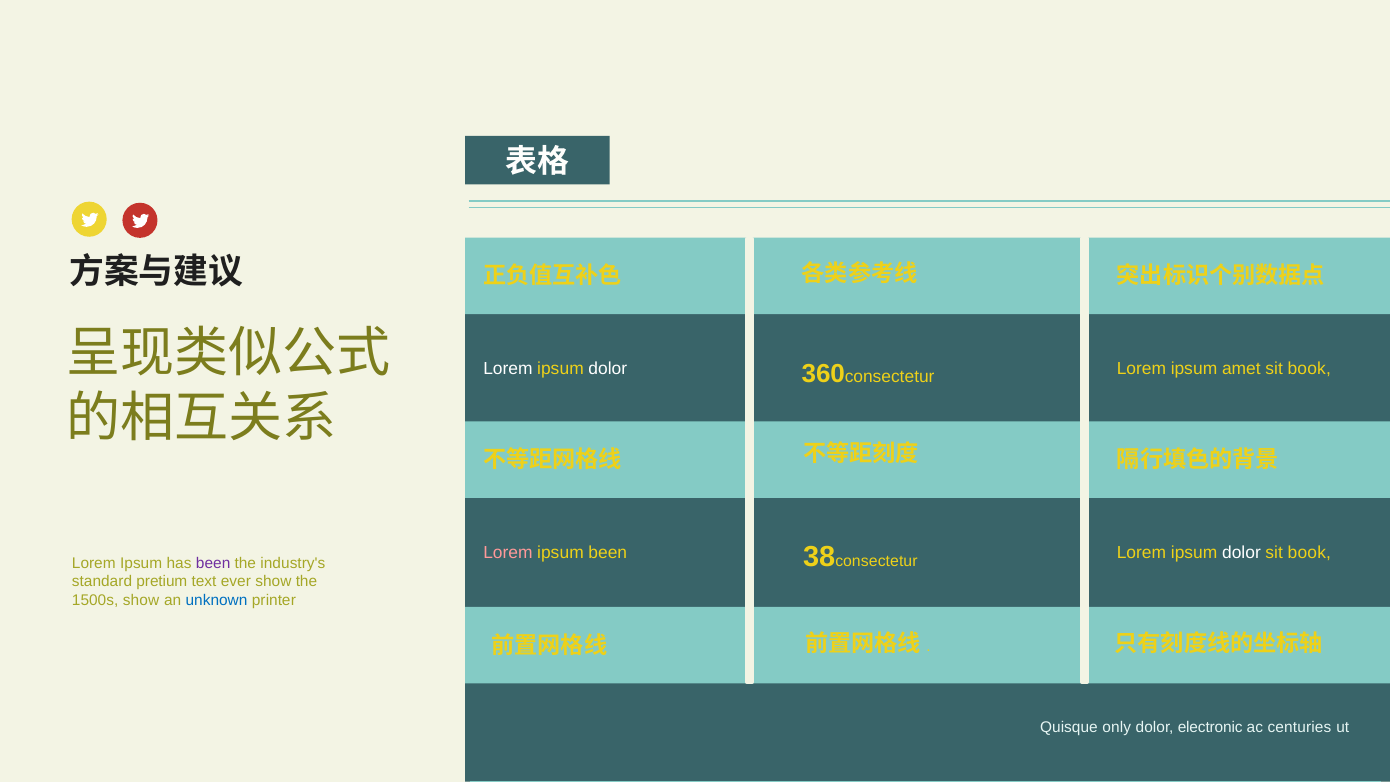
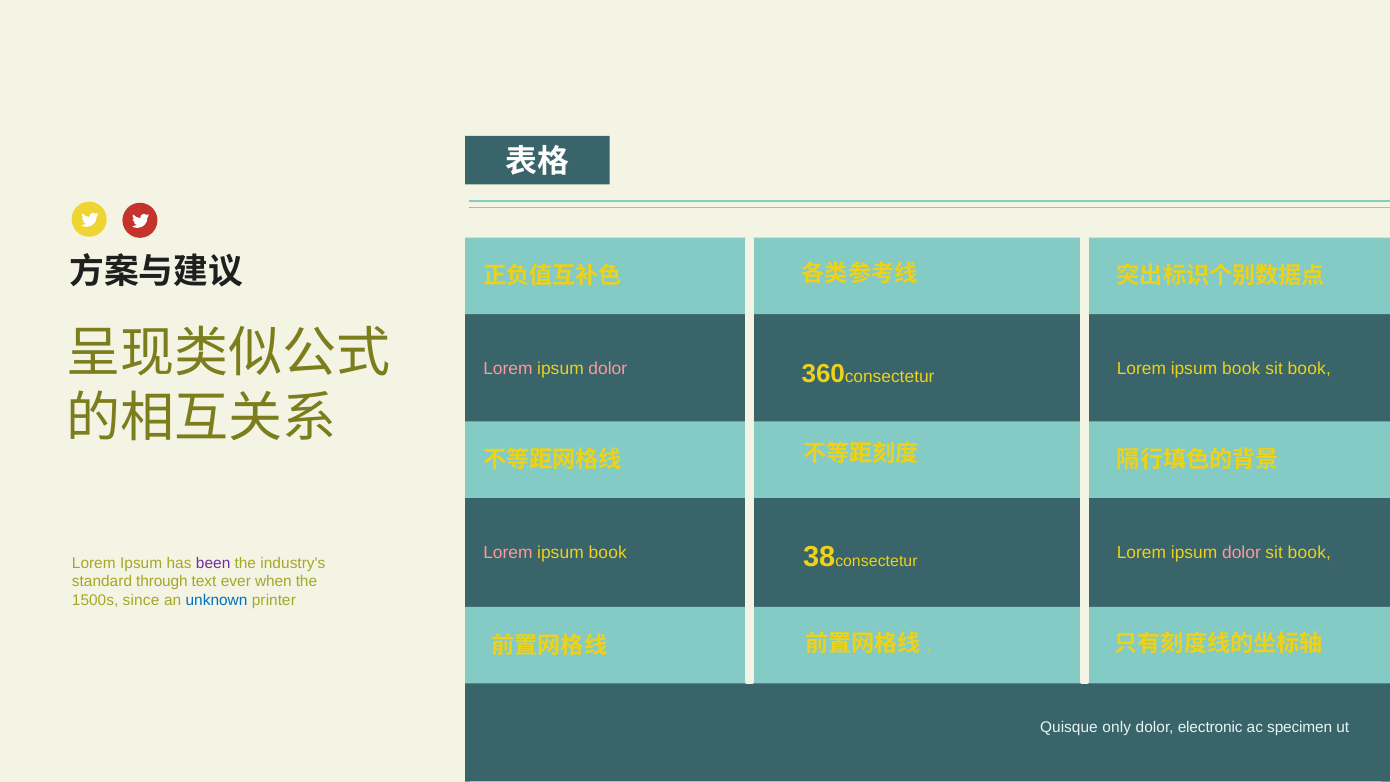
Lorem at (508, 368) colour: white -> pink
dolor at (608, 368) colour: white -> pink
amet at (1241, 369): amet -> book
been at (608, 552): been -> book
dolor at (1241, 552) colour: white -> pink
pretium: pretium -> through
ever show: show -> when
1500s show: show -> since
centuries: centuries -> specimen
